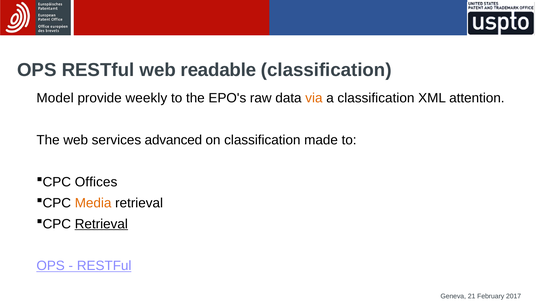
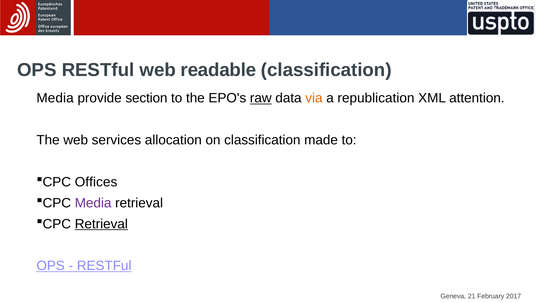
Model at (55, 98): Model -> Media
weekly: weekly -> section
raw underline: none -> present
a classification: classification -> republication
advanced: advanced -> allocation
Media at (93, 203) colour: orange -> purple
